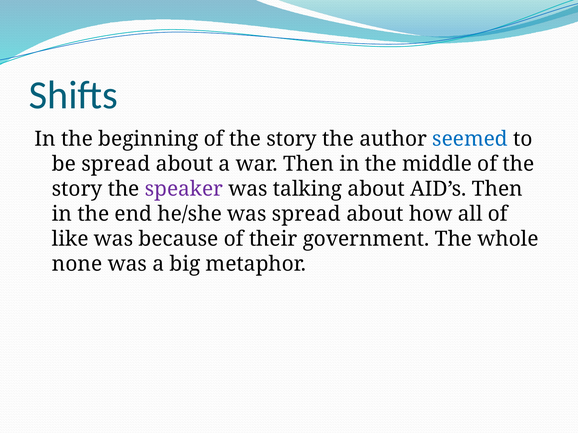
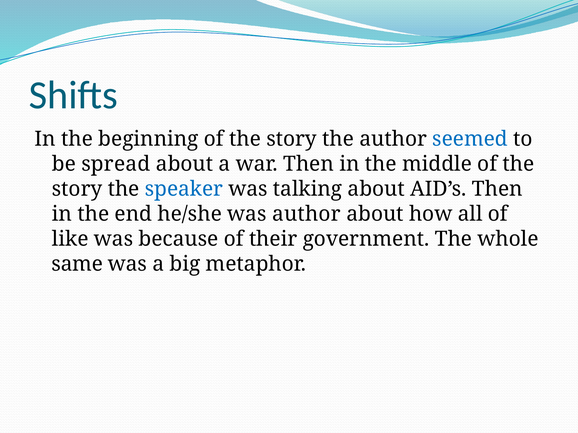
speaker colour: purple -> blue
was spread: spread -> author
none: none -> same
